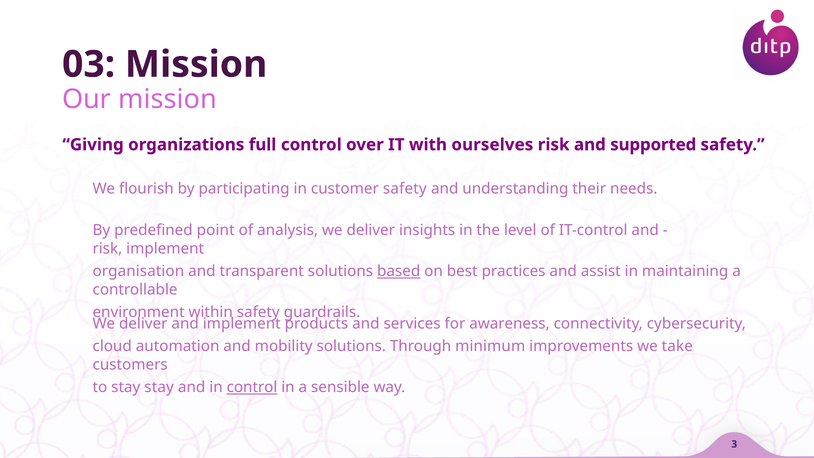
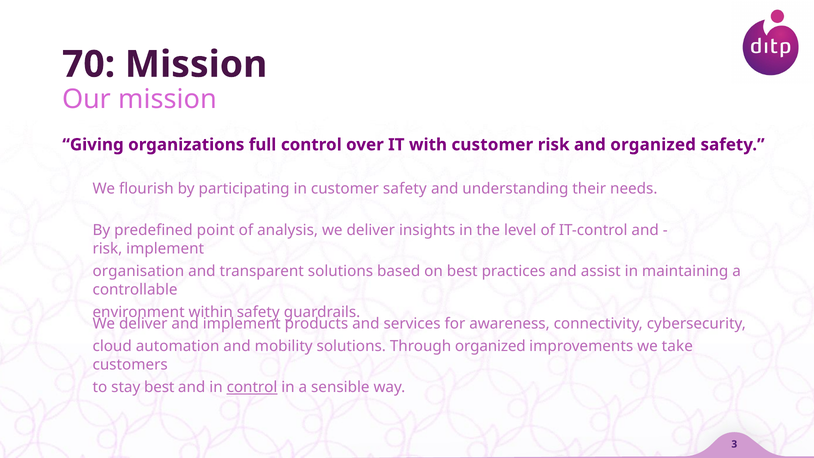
03: 03 -> 70
with ourselves: ourselves -> customer
and supported: supported -> organized
based underline: present -> none
Through minimum: minimum -> organized
stay stay: stay -> best
